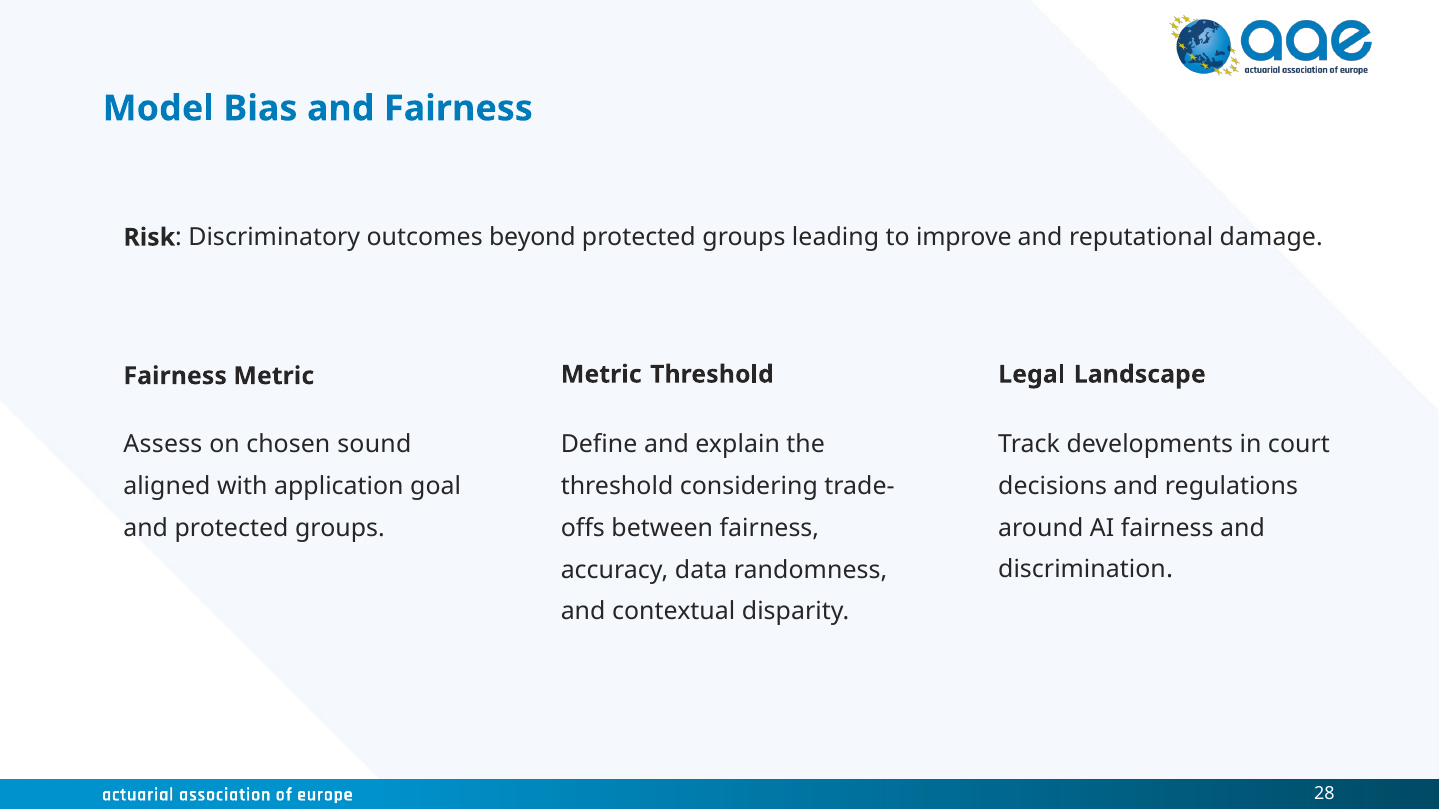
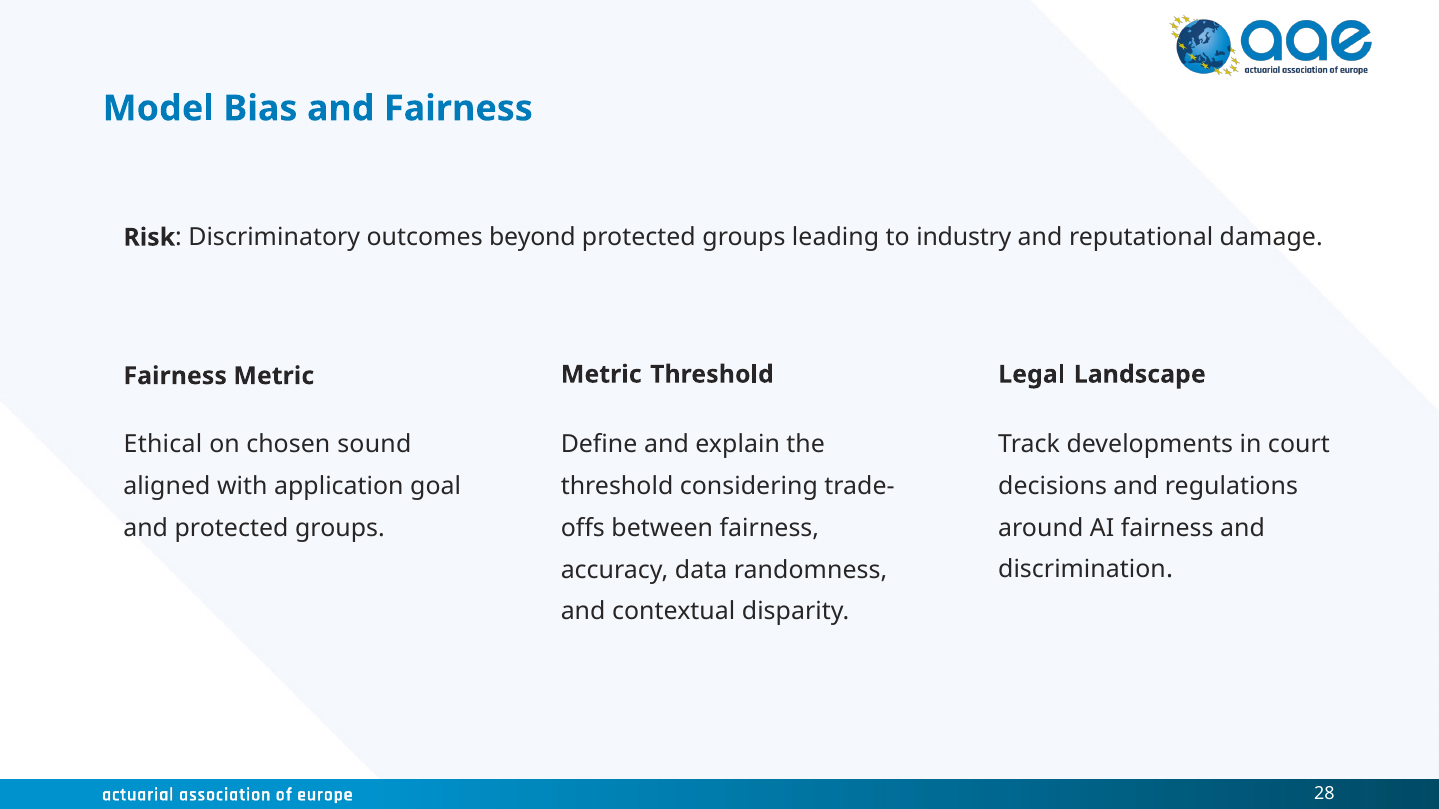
improve: improve -> industry
Assess: Assess -> Ethical
